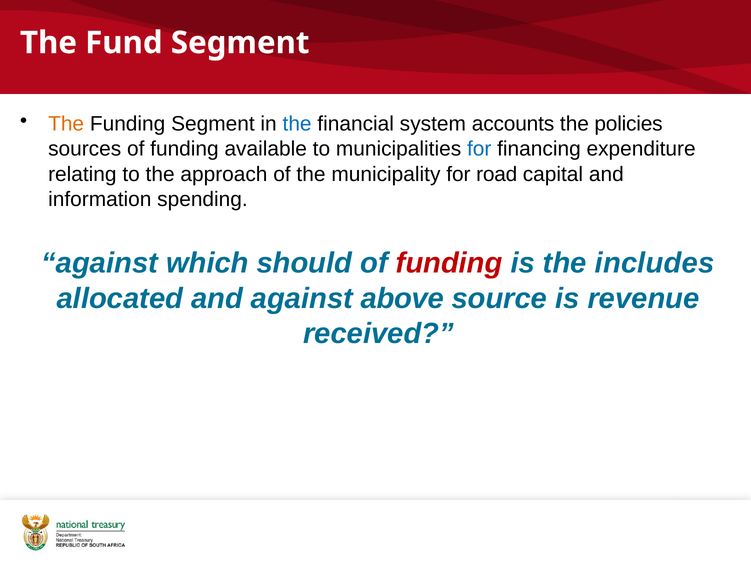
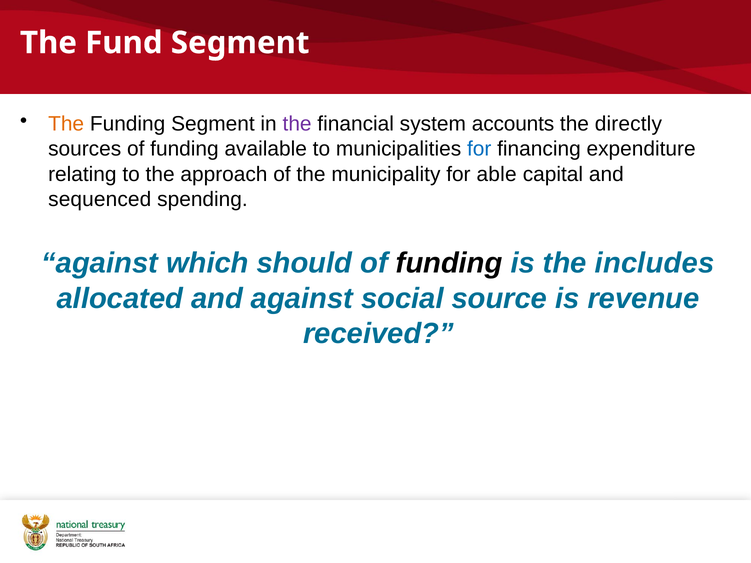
the at (297, 124) colour: blue -> purple
policies: policies -> directly
road: road -> able
information: information -> sequenced
funding at (449, 263) colour: red -> black
above: above -> social
